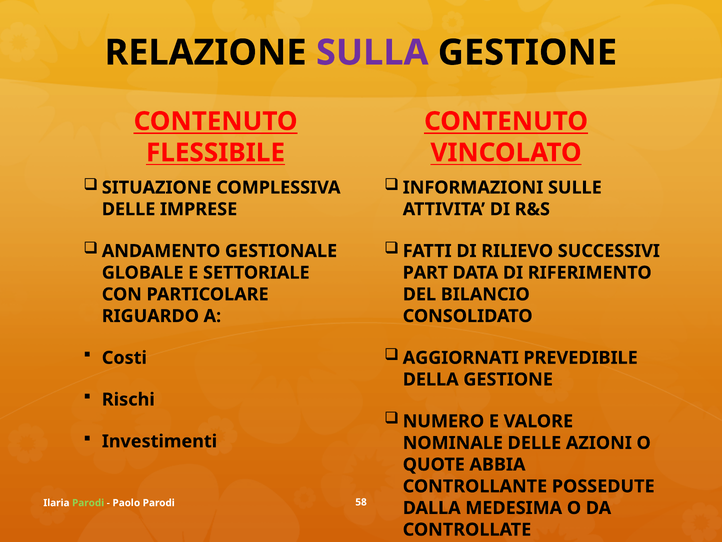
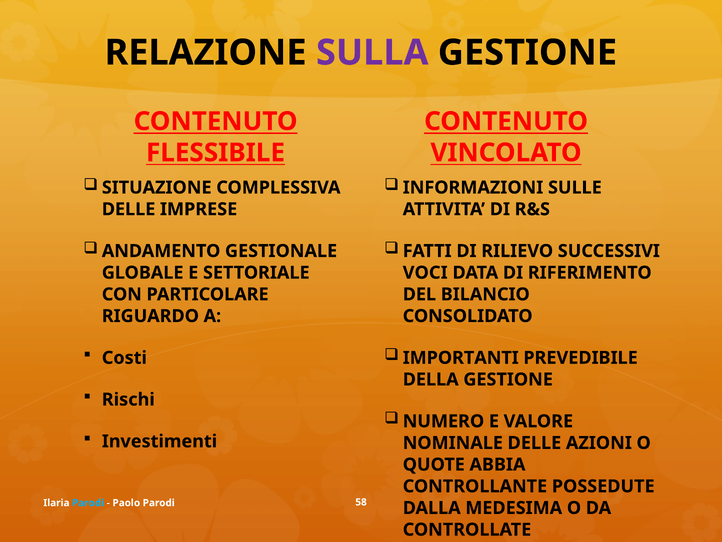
PART: PART -> VOCI
AGGIORNATI: AGGIORNATI -> IMPORTANTI
Parodi at (88, 502) colour: light green -> light blue
